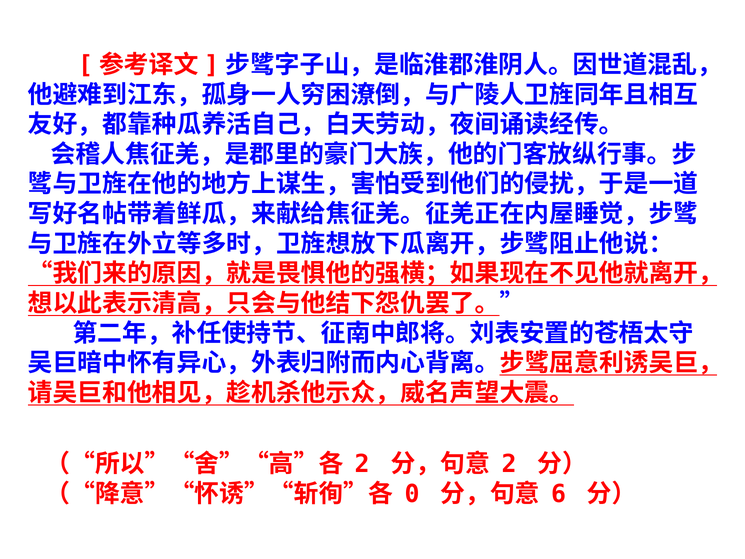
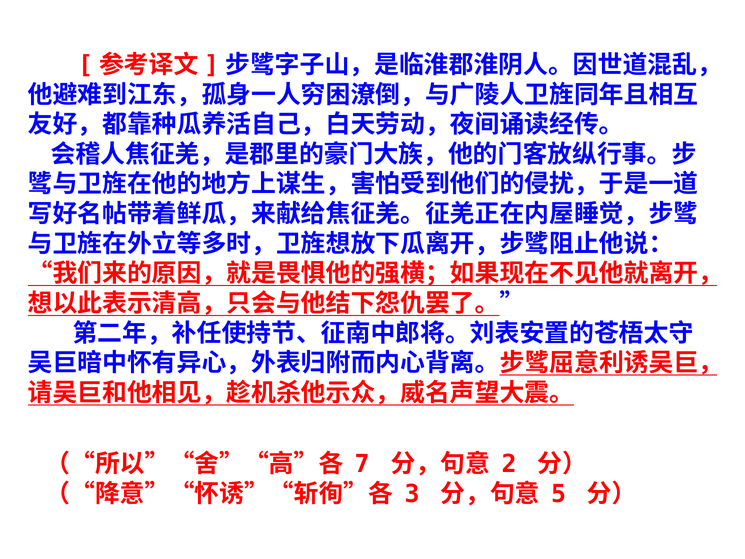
2 at (362, 464): 2 -> 7
0: 0 -> 3
6: 6 -> 5
